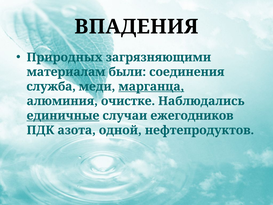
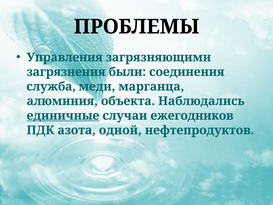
ВПАДЕНИЯ: ВПАДЕНИЯ -> ПРОБЛЕМЫ
Природных: Природных -> Управления
материалам: материалам -> загрязнения
марганца underline: present -> none
очистке: очистке -> объекта
